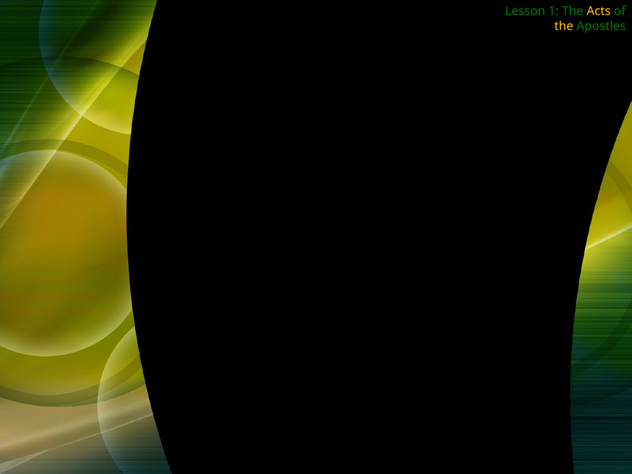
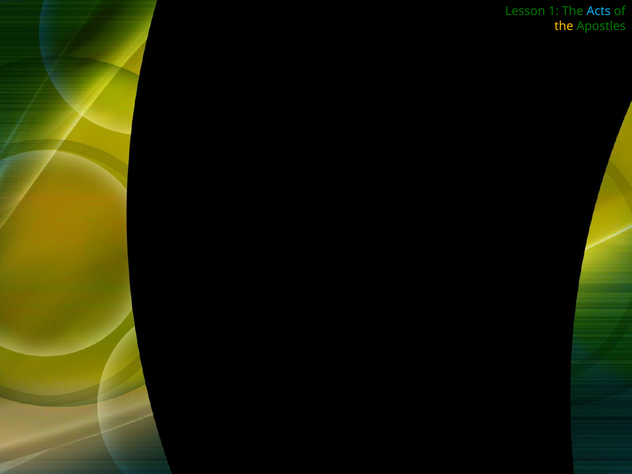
Acts colour: yellow -> light blue
